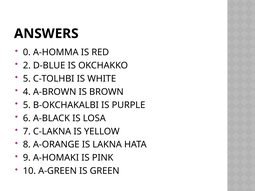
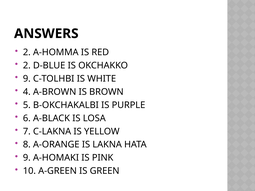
0 at (27, 52): 0 -> 2
5 at (27, 79): 5 -> 9
